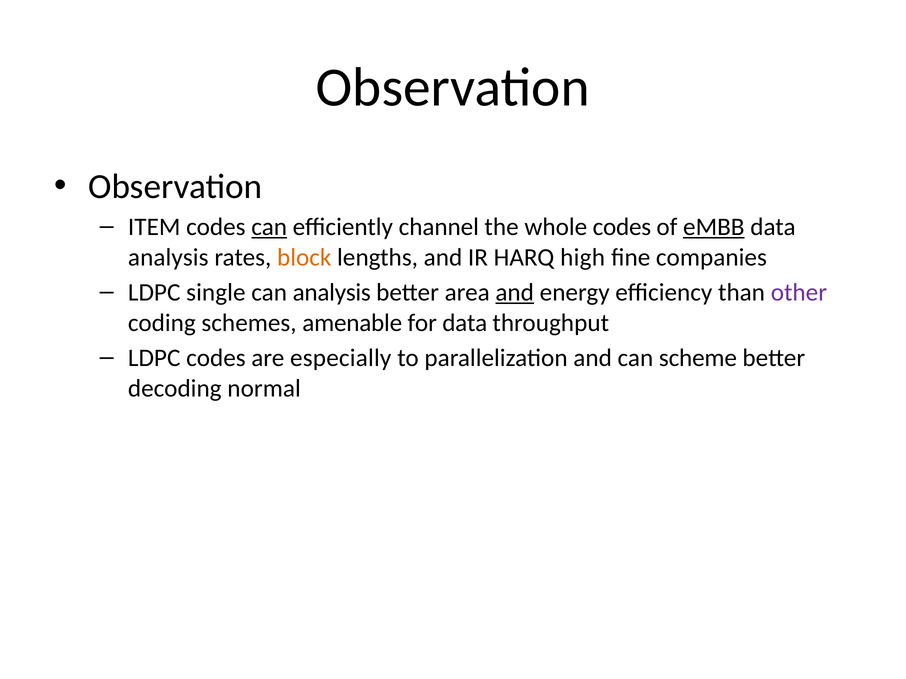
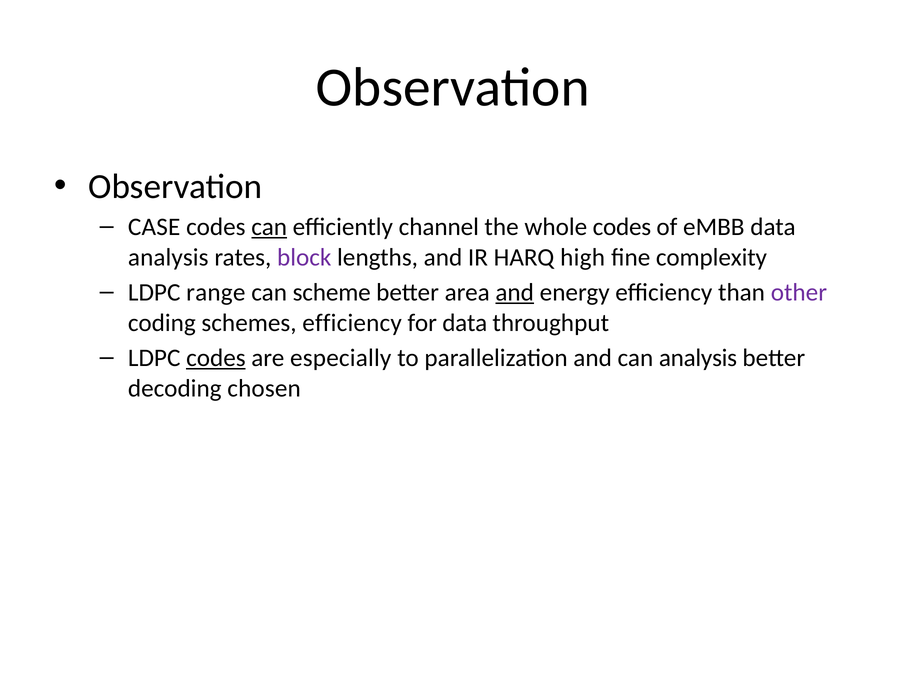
ITEM: ITEM -> CASE
eMBB underline: present -> none
block colour: orange -> purple
companies: companies -> complexity
single: single -> range
can analysis: analysis -> scheme
schemes amenable: amenable -> efficiency
codes at (216, 358) underline: none -> present
can scheme: scheme -> analysis
normal: normal -> chosen
